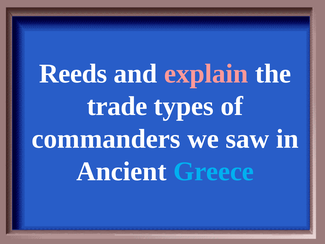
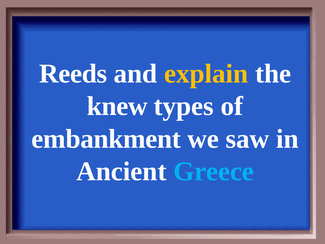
explain colour: pink -> yellow
trade: trade -> knew
commanders: commanders -> embankment
